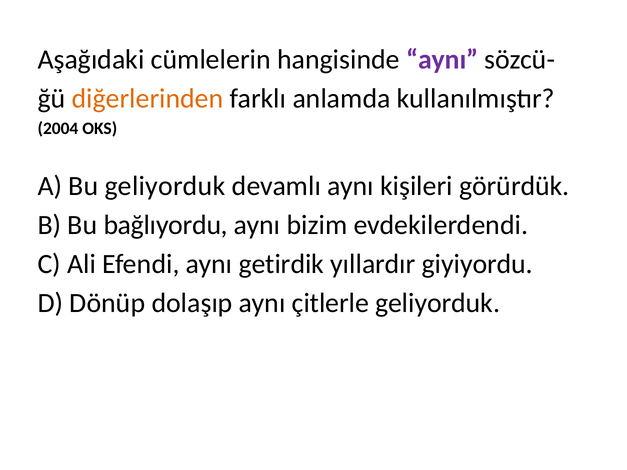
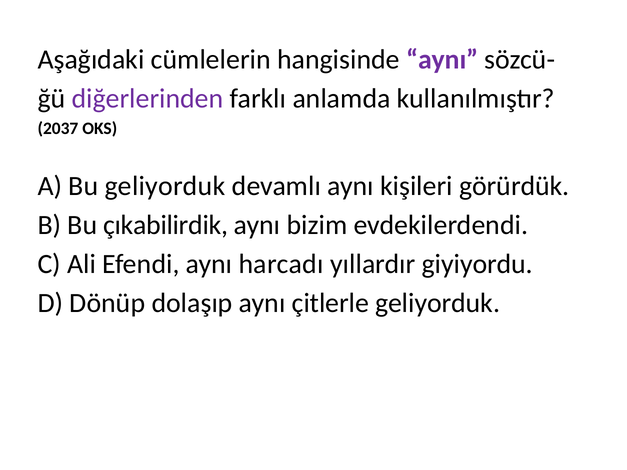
diğerlerinden colour: orange -> purple
2004: 2004 -> 2037
bağlıyordu: bağlıyordu -> çıkabilirdik
getirdik: getirdik -> harcadı
